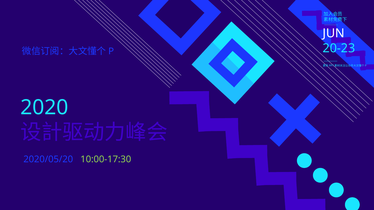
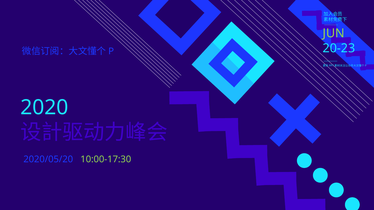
JUN colour: white -> light green
